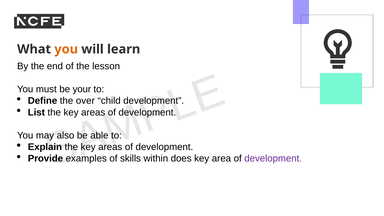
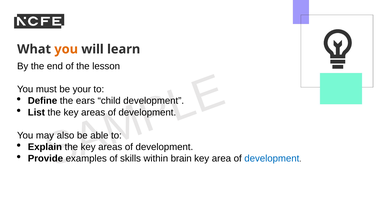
over: over -> ears
does: does -> brain
development at (272, 158) colour: purple -> blue
